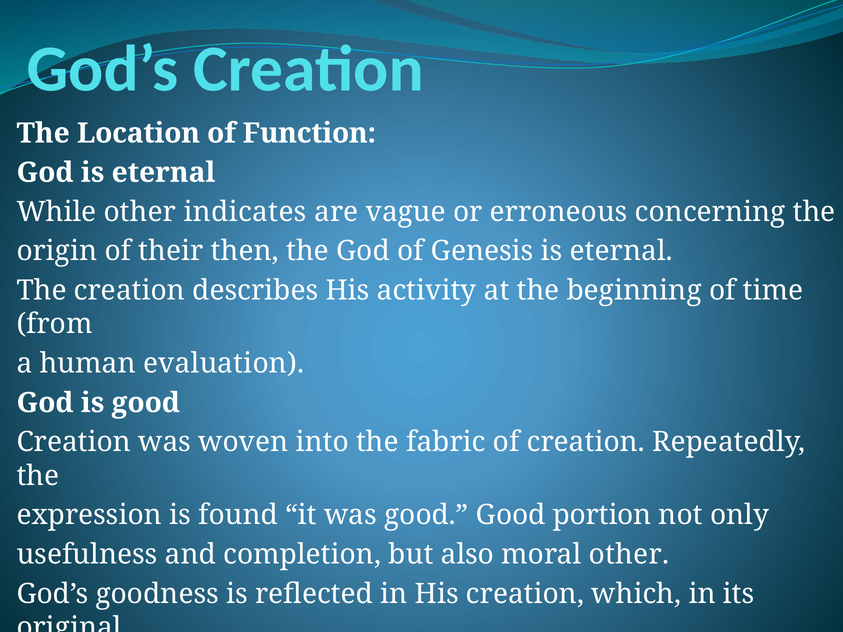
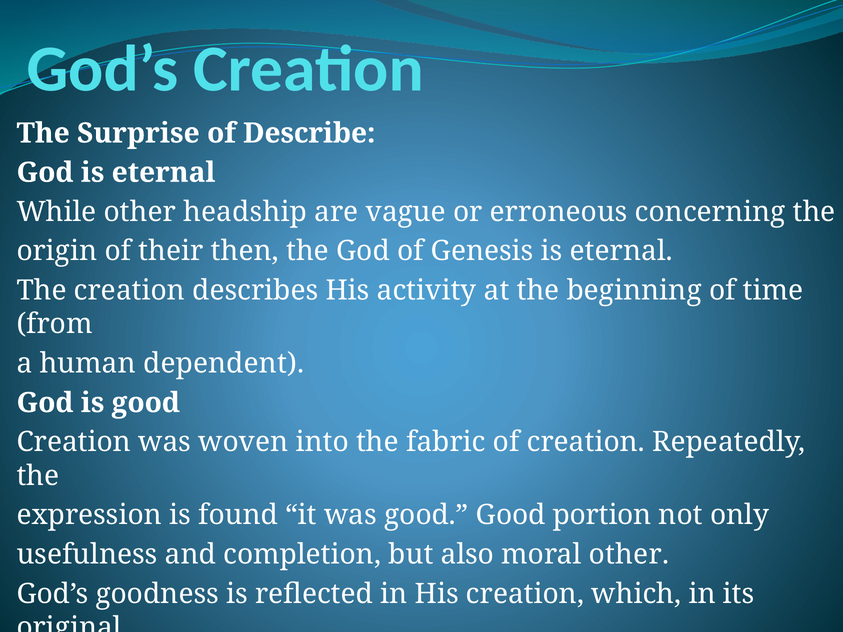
Location: Location -> Surprise
Function: Function -> Describe
indicates: indicates -> headship
evaluation: evaluation -> dependent
